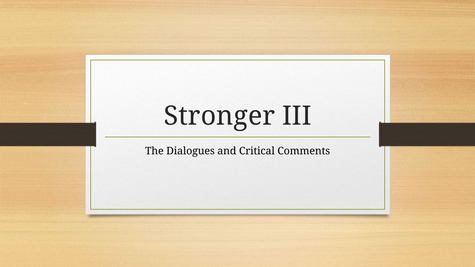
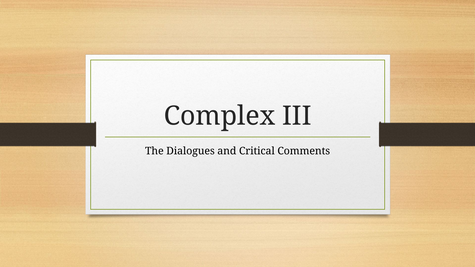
Stronger: Stronger -> Complex
